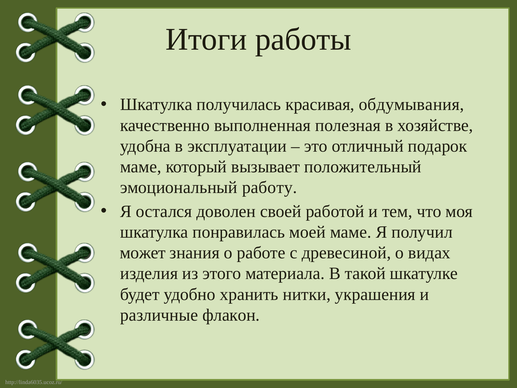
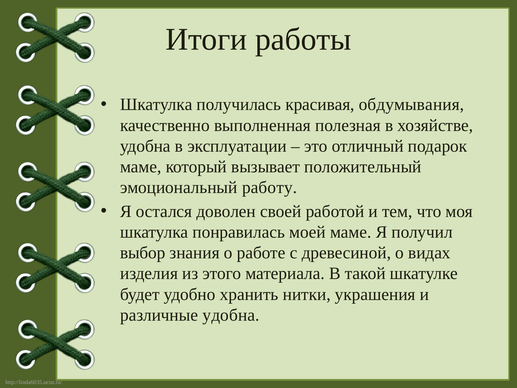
может: может -> выбор
различные флакон: флакон -> удобна
